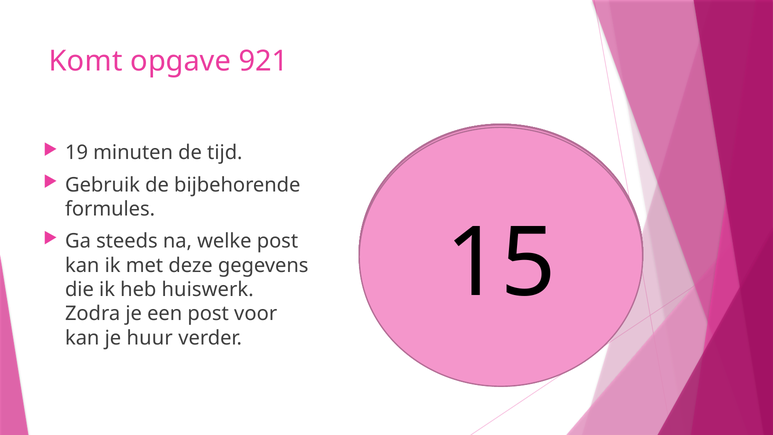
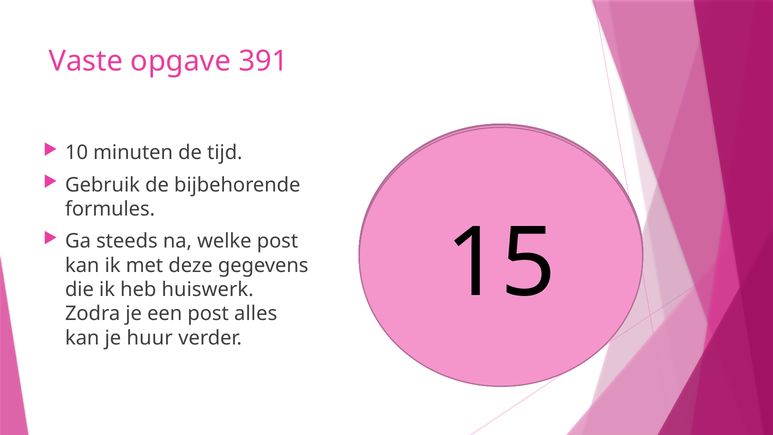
Komt: Komt -> Vaste
921: 921 -> 391
19 at (77, 153): 19 -> 10
voor: voor -> alles
